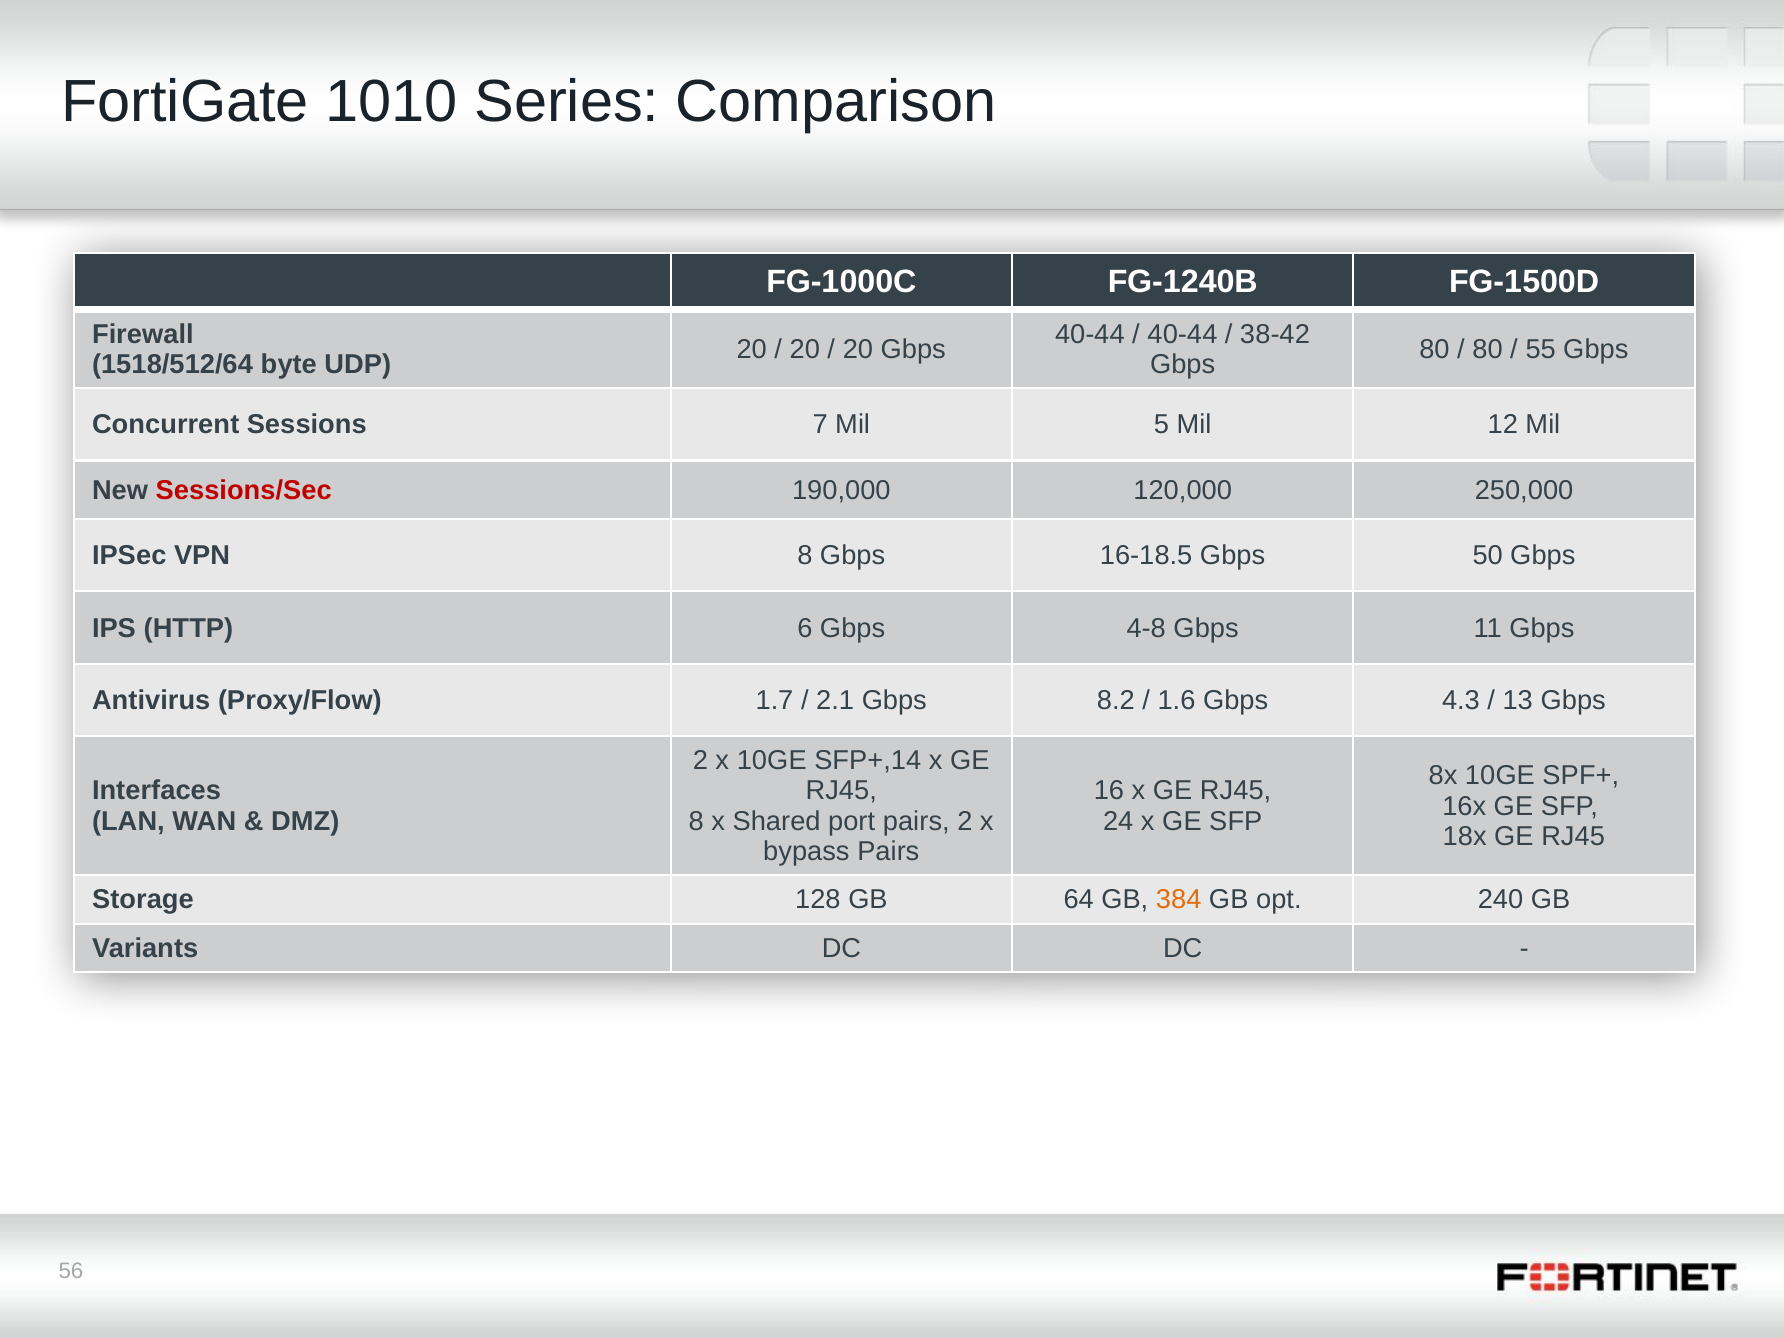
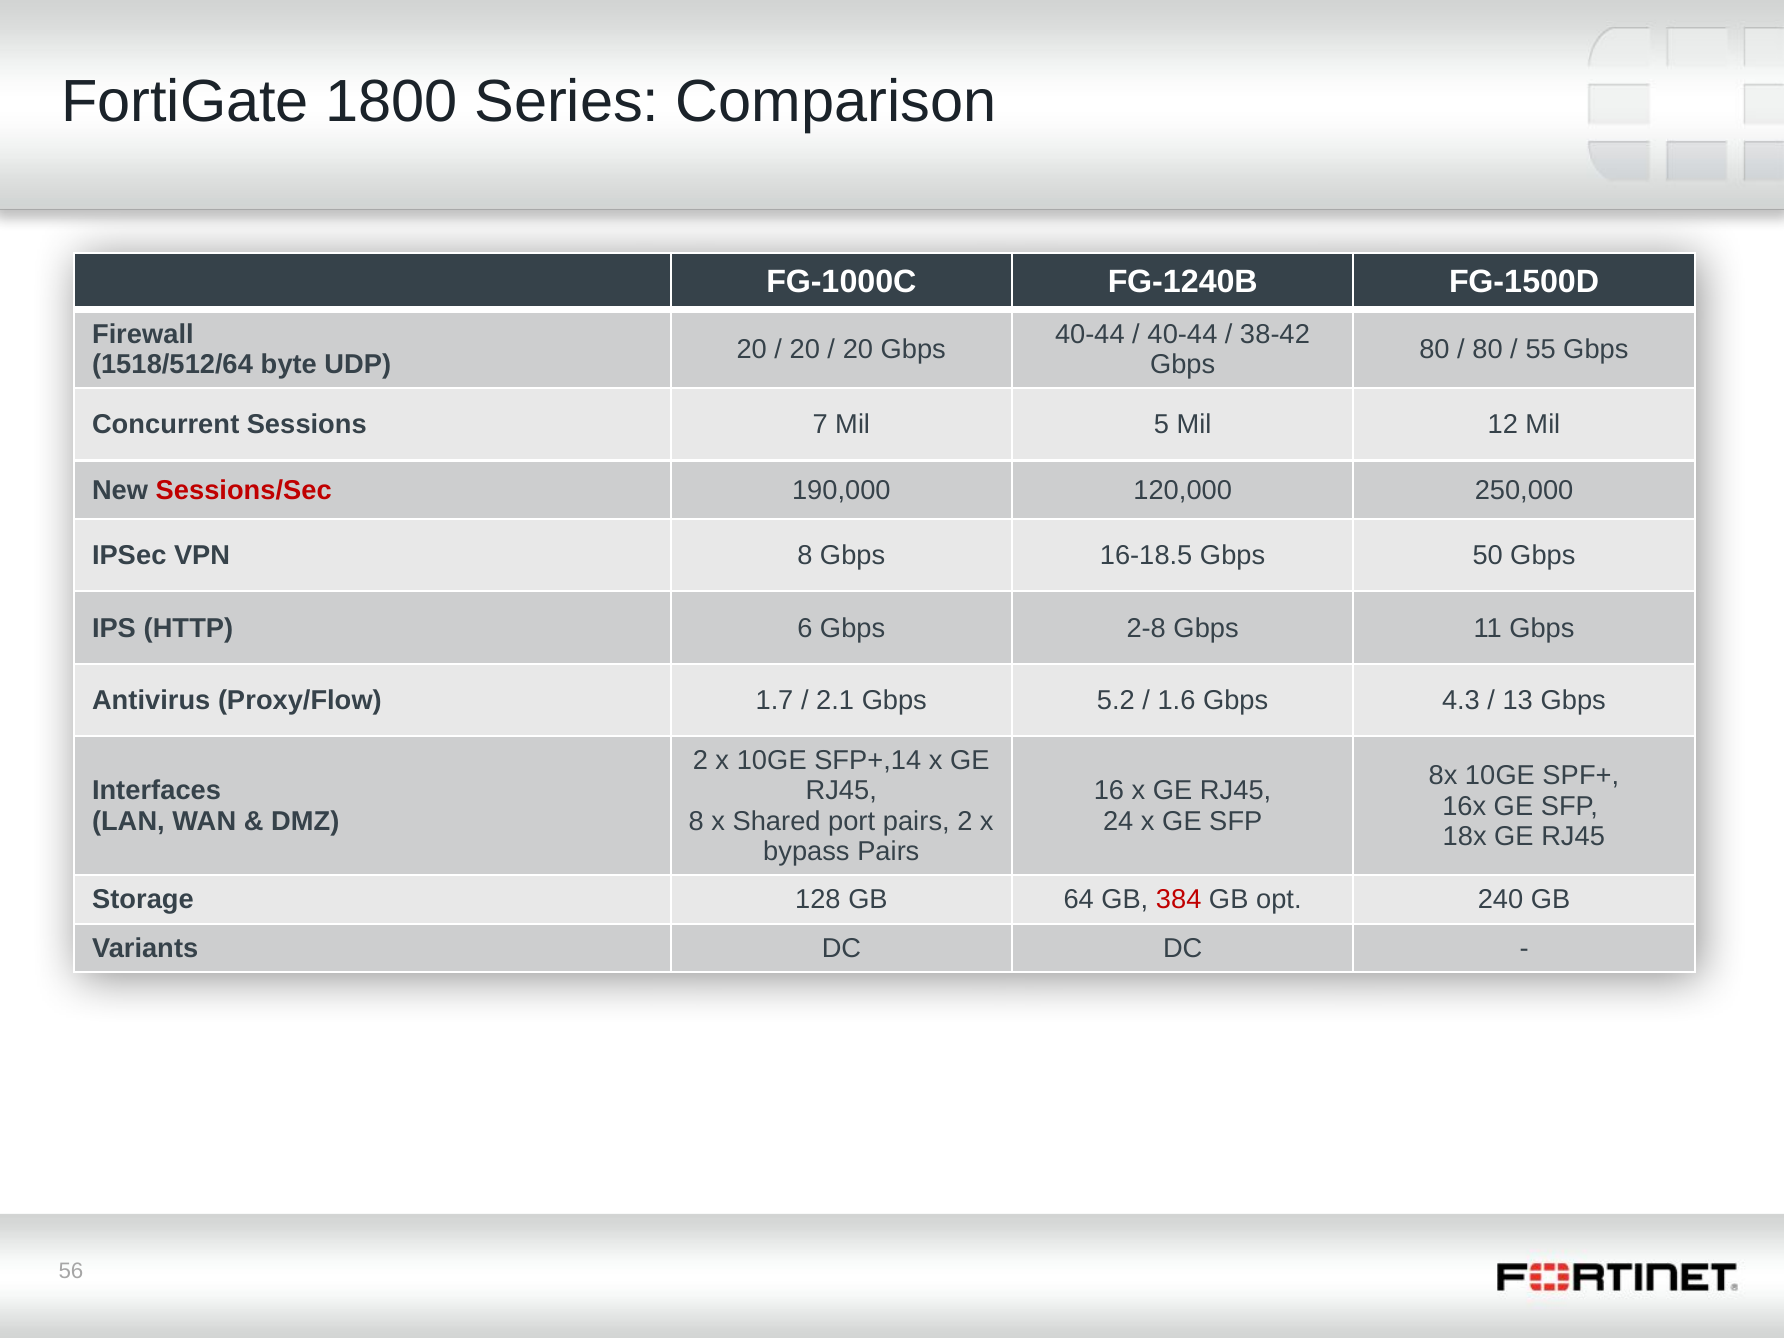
1010: 1010 -> 1800
4-8: 4-8 -> 2-8
8.2: 8.2 -> 5.2
384 colour: orange -> red
